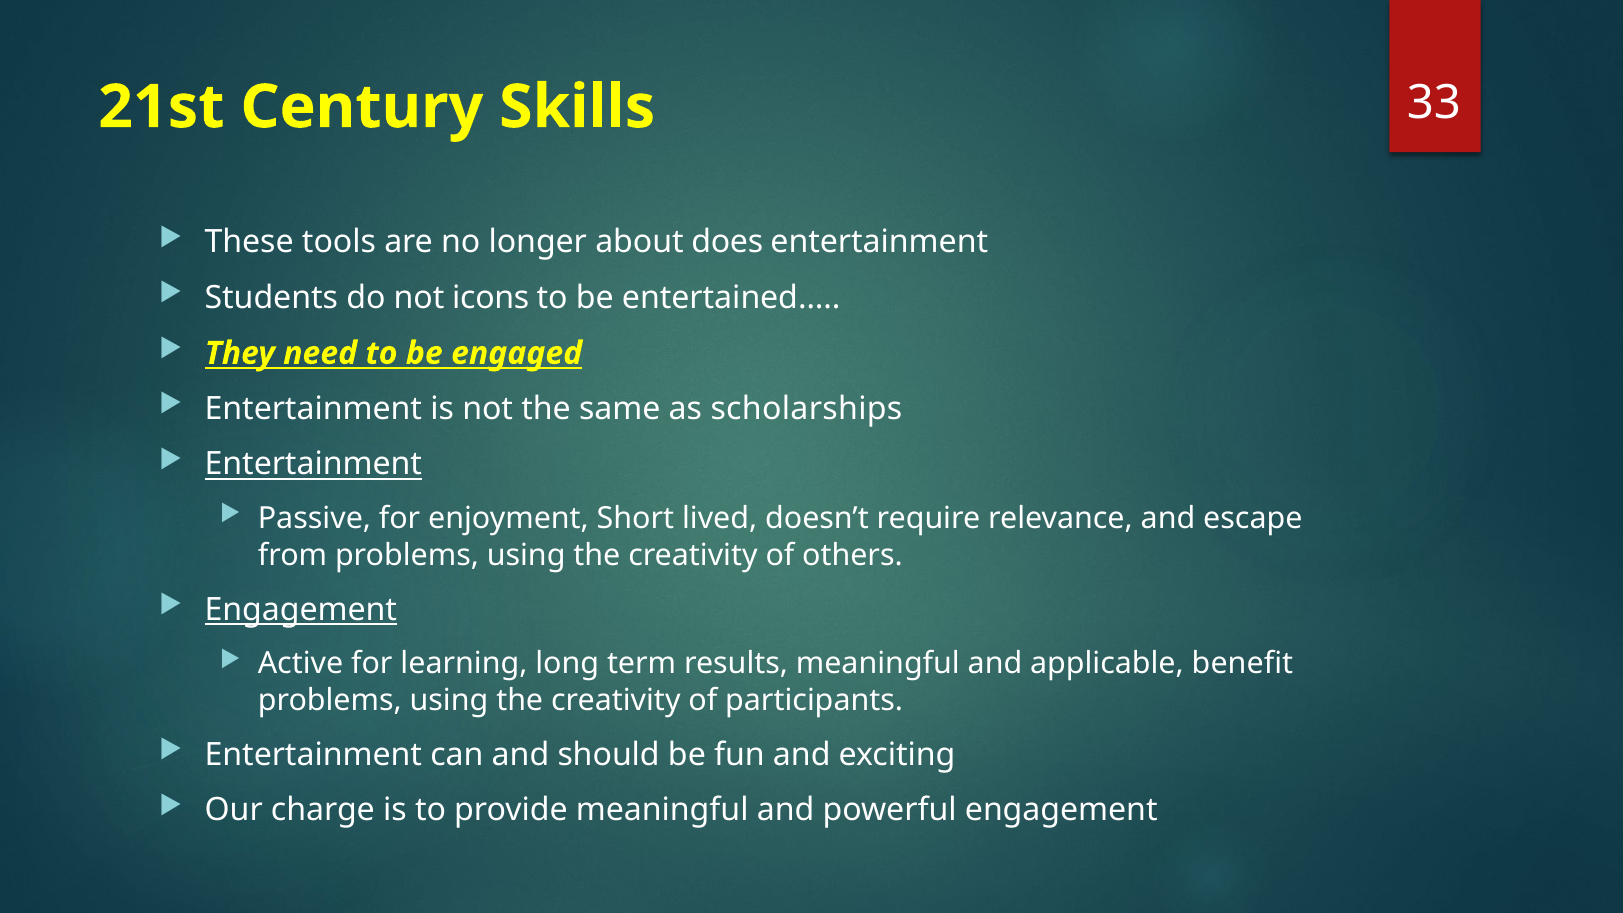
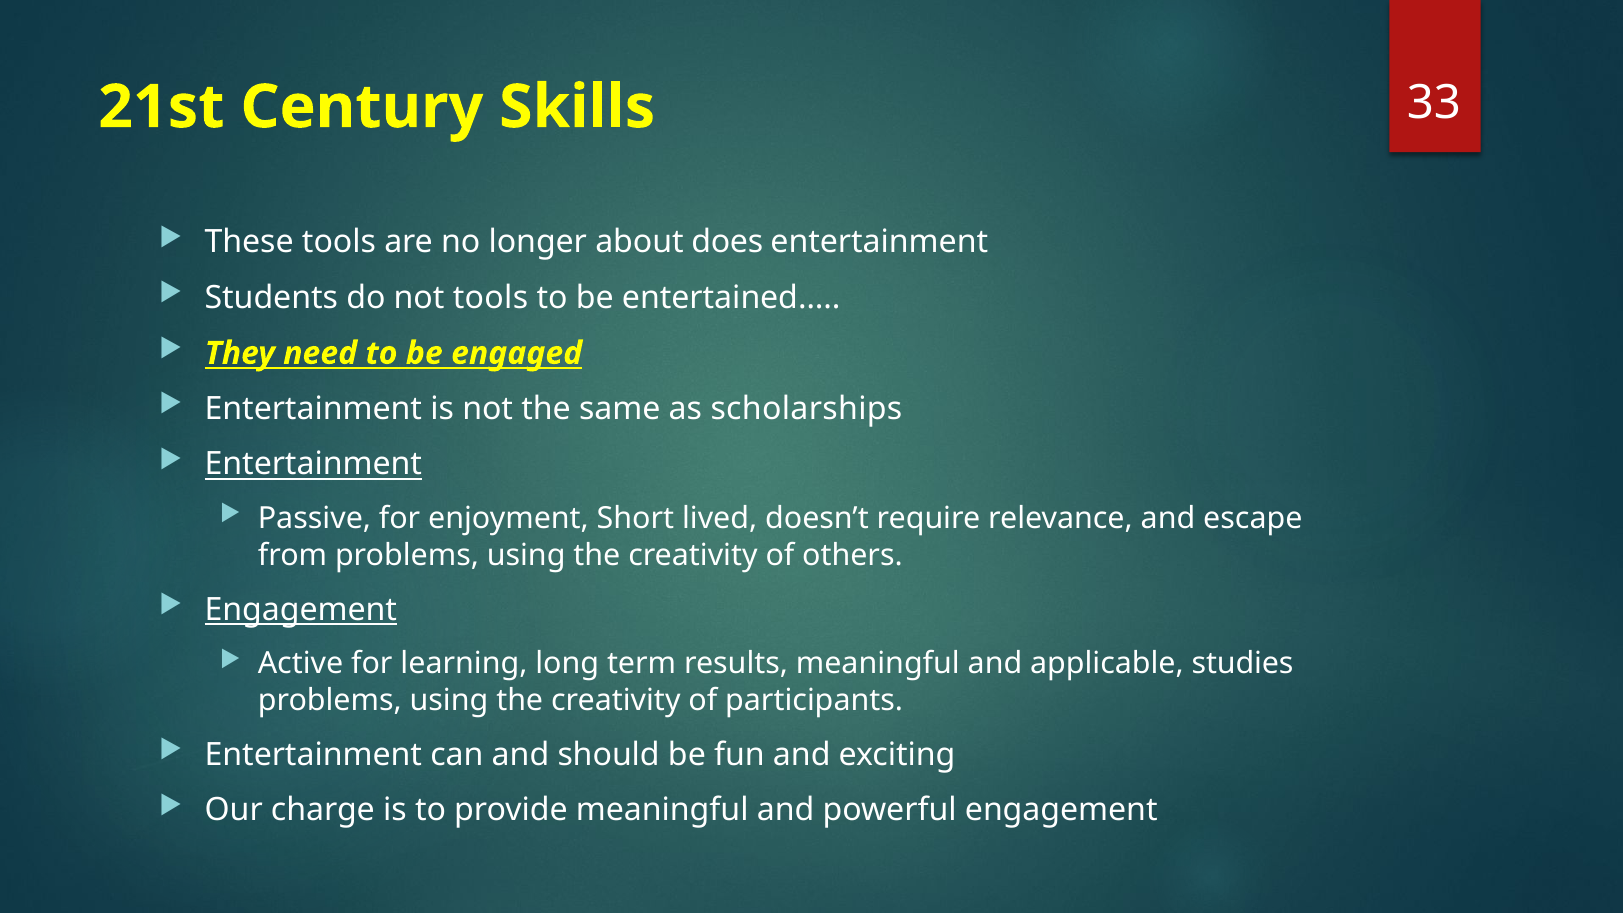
not icons: icons -> tools
benefit: benefit -> studies
